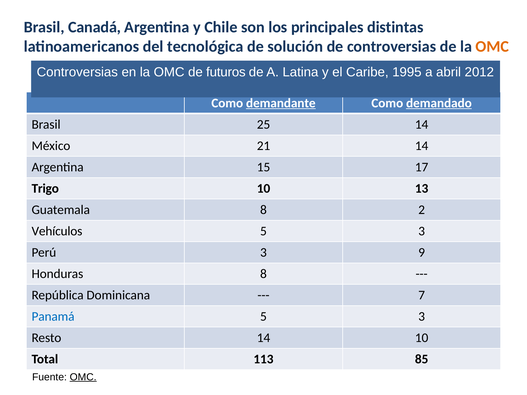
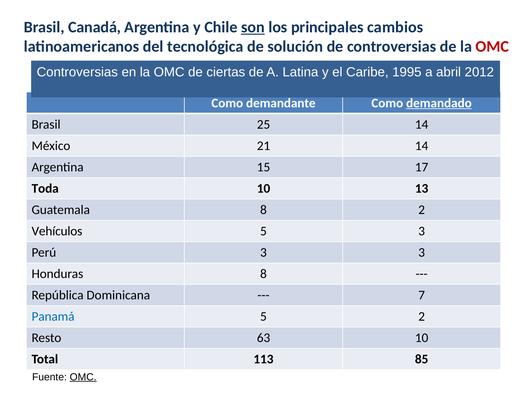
son underline: none -> present
distintas: distintas -> cambios
OMC at (492, 47) colour: orange -> red
futuros: futuros -> ciertas
demandante underline: present -> none
Trigo: Trigo -> Toda
3 9: 9 -> 3
3 at (422, 317): 3 -> 2
Resto 14: 14 -> 63
